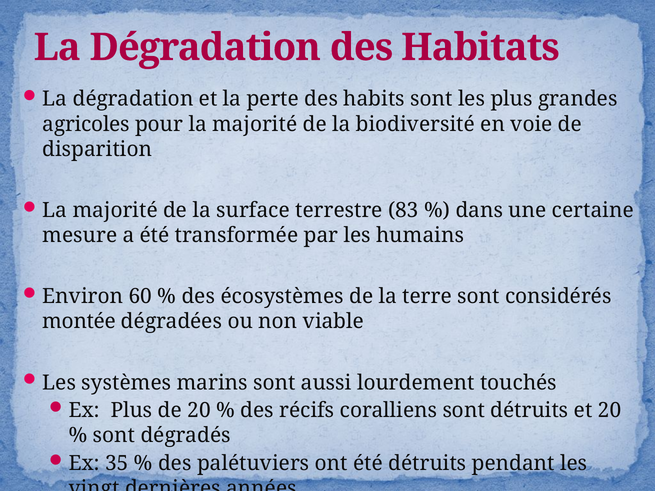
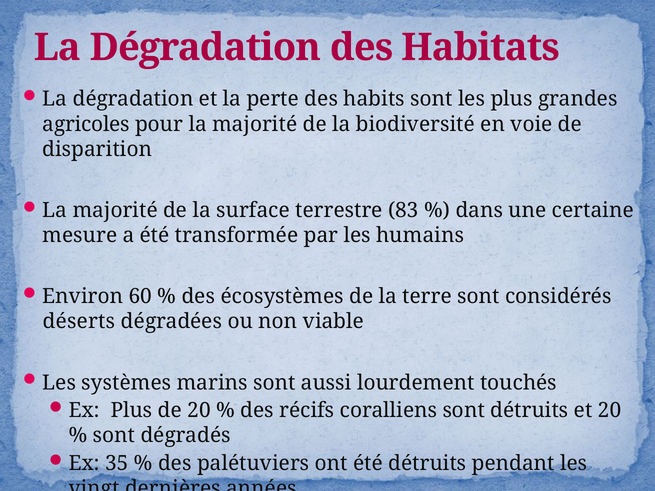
montée: montée -> déserts
